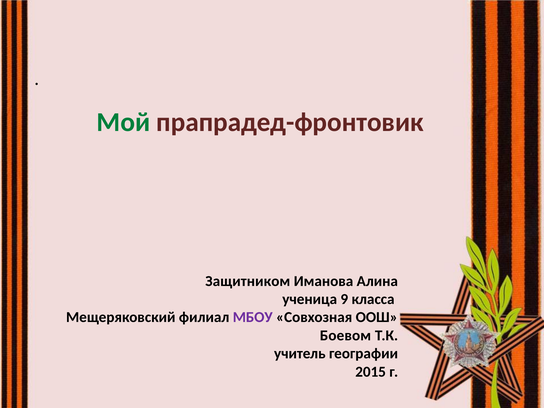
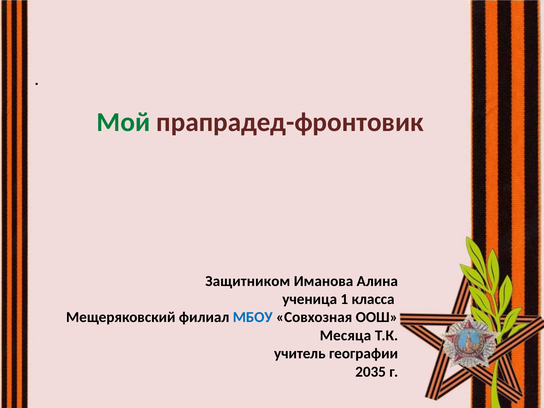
9: 9 -> 1
МБОУ colour: purple -> blue
Боевом: Боевом -> Месяца
2015: 2015 -> 2035
